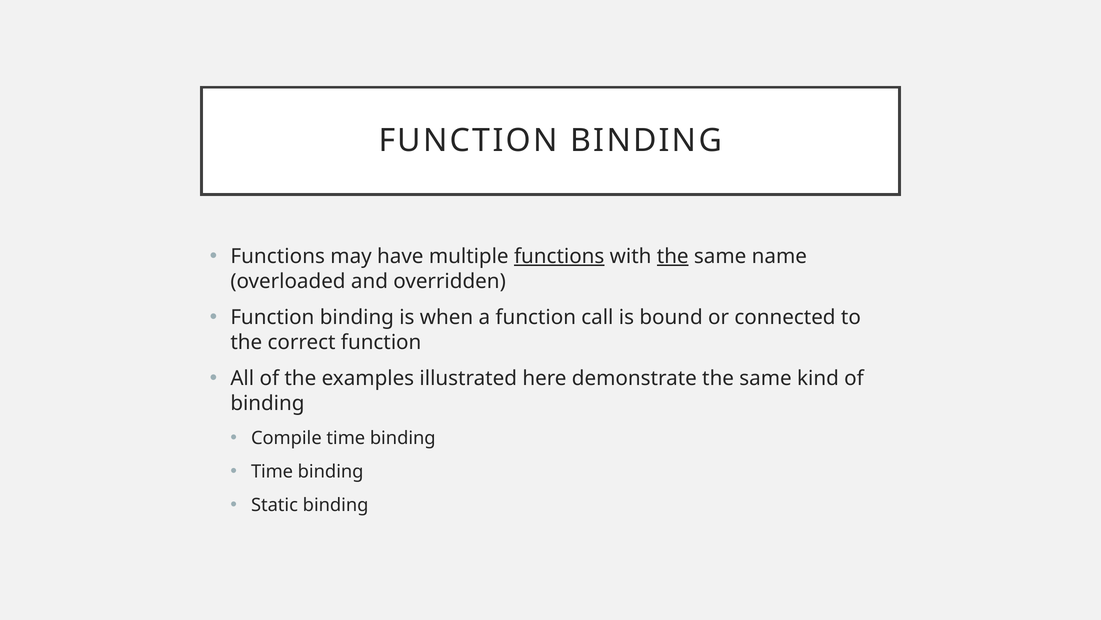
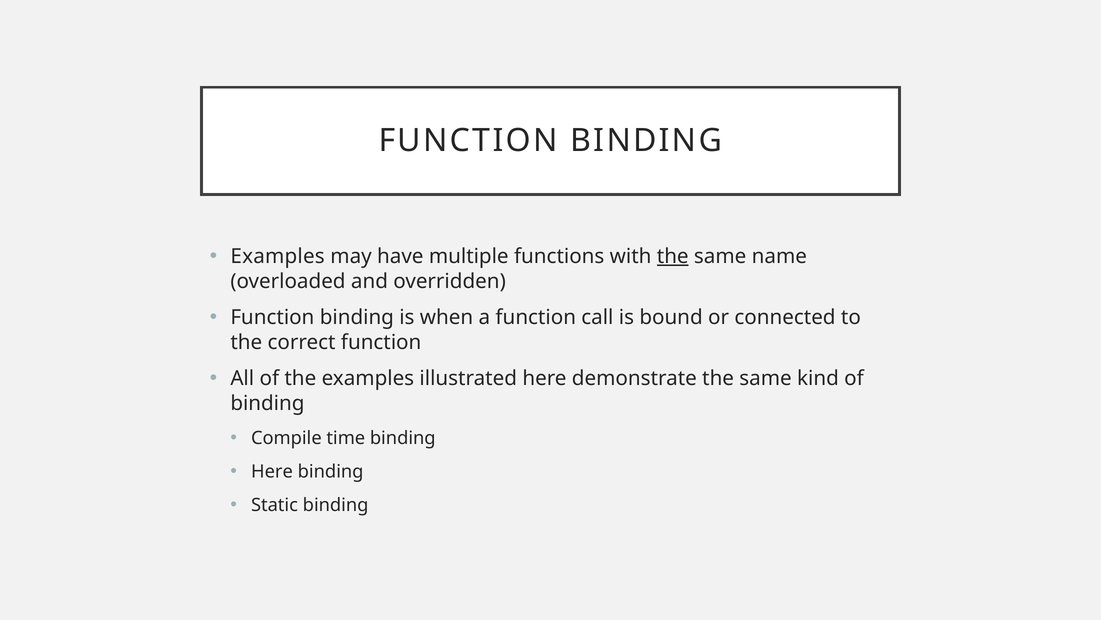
Functions at (278, 256): Functions -> Examples
functions at (559, 256) underline: present -> none
Time at (272, 471): Time -> Here
